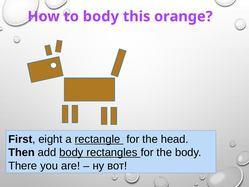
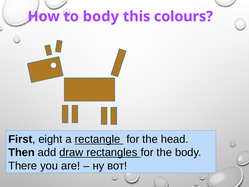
orange: orange -> colours
add body: body -> draw
